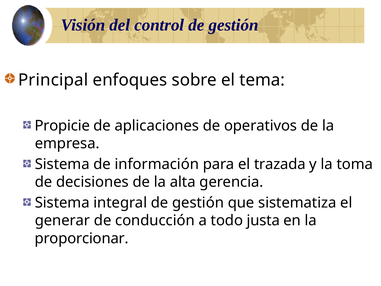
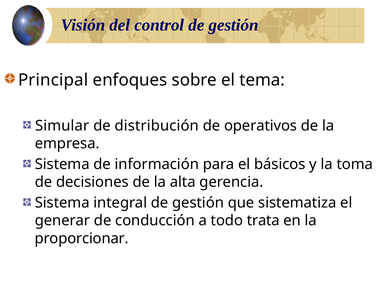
Propicie: Propicie -> Simular
aplicaciones: aplicaciones -> distribución
trazada: trazada -> básicos
justa: justa -> trata
